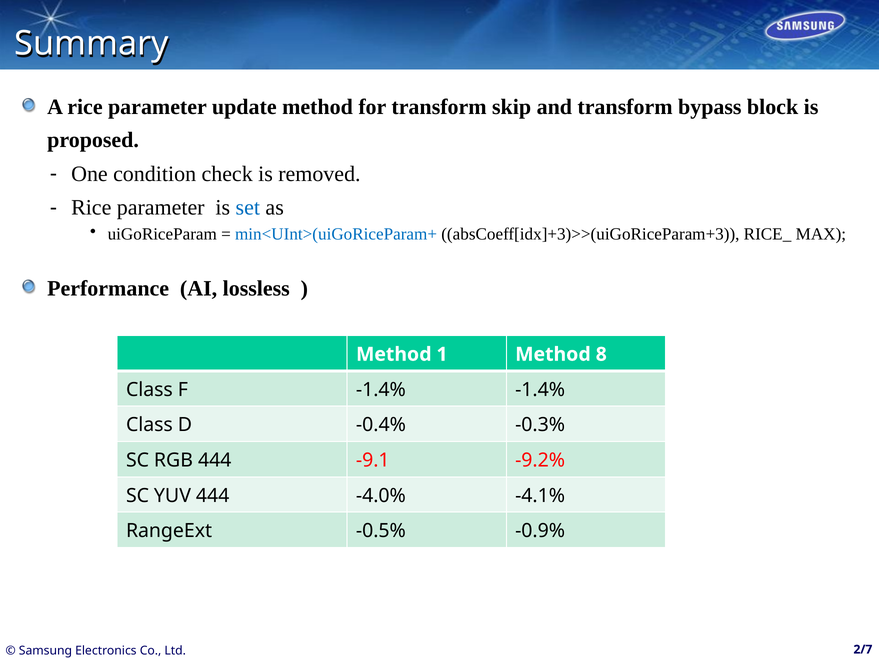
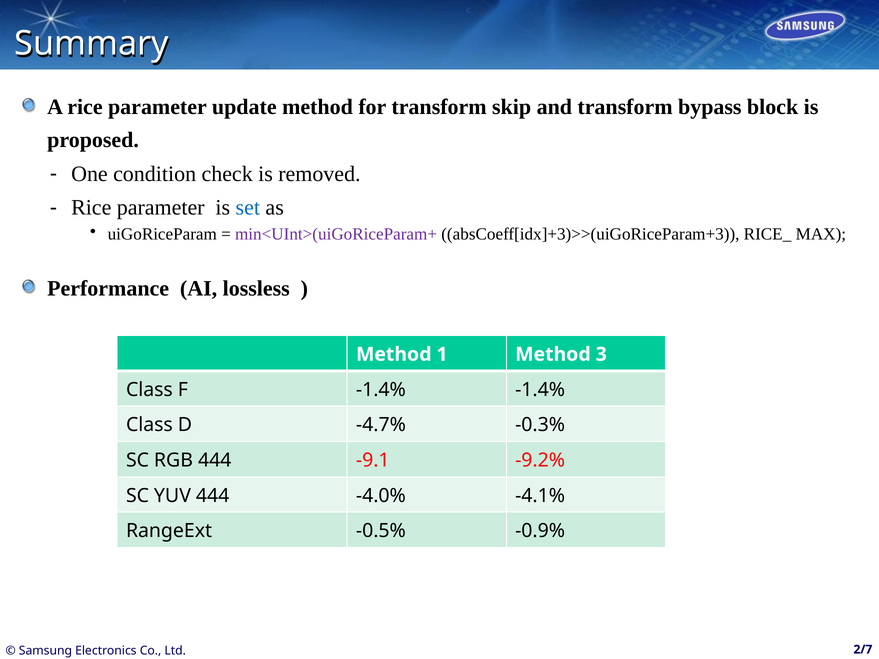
min<UInt>(uiGoRiceParam+ colour: blue -> purple
8: 8 -> 3
-0.4%: -0.4% -> -4.7%
